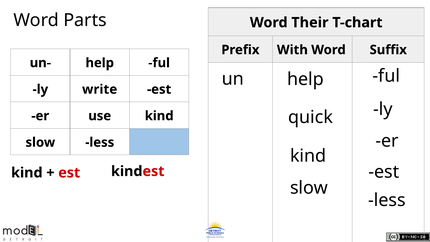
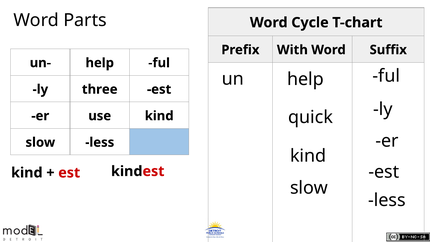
Their: Their -> Cycle
write: write -> three
